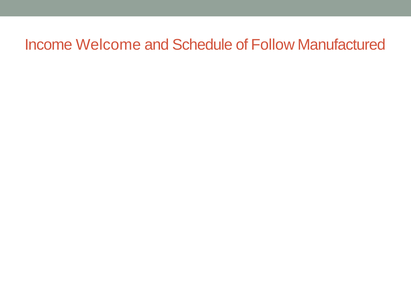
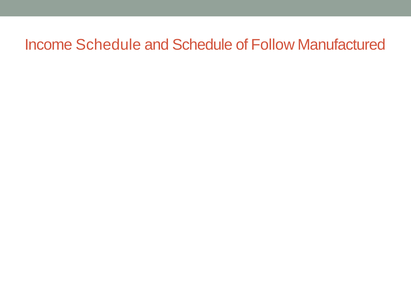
Income Welcome: Welcome -> Schedule
